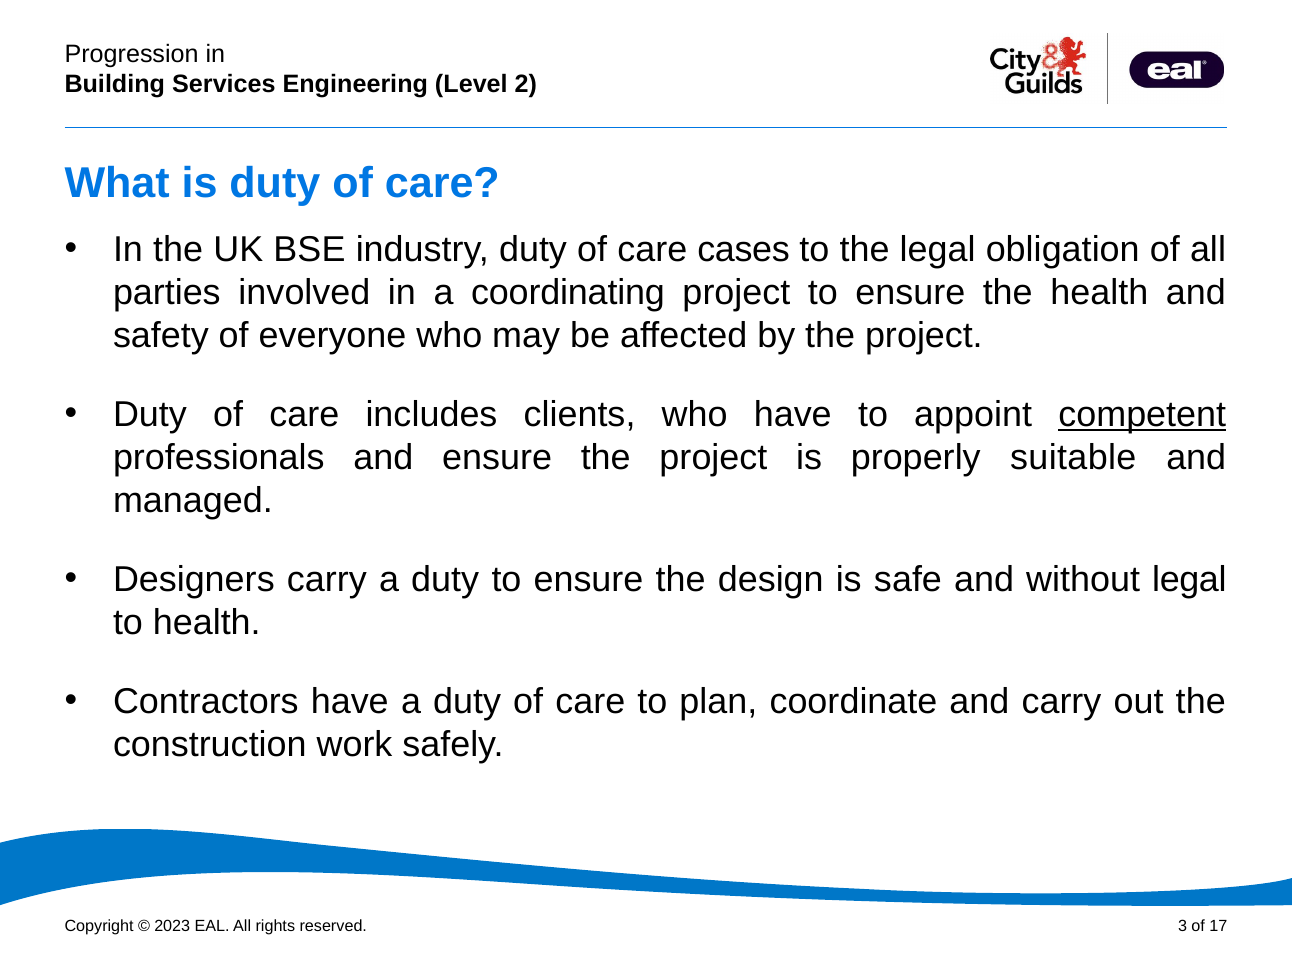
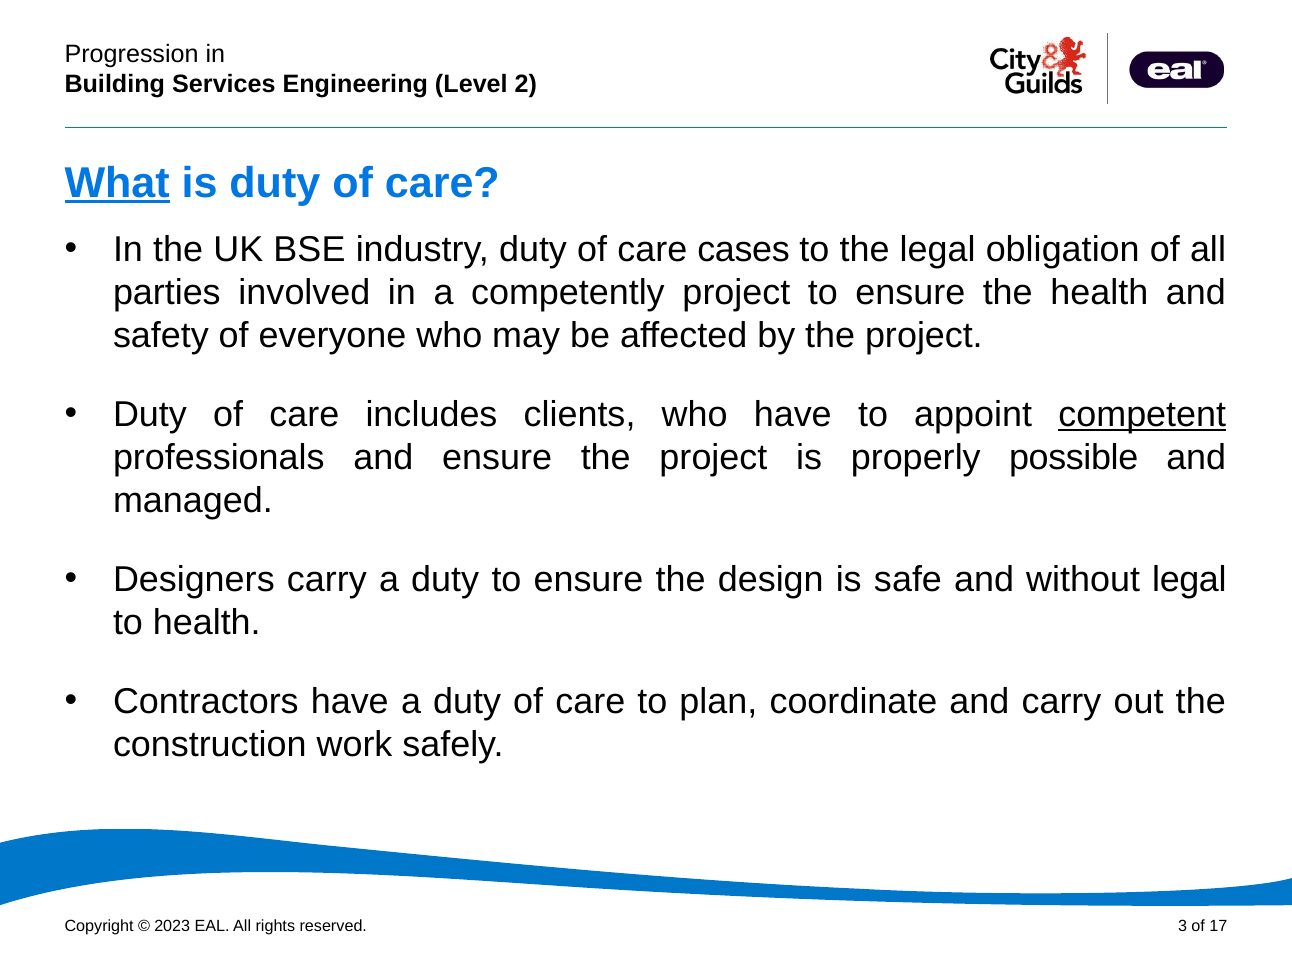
What underline: none -> present
coordinating: coordinating -> competently
suitable: suitable -> possible
